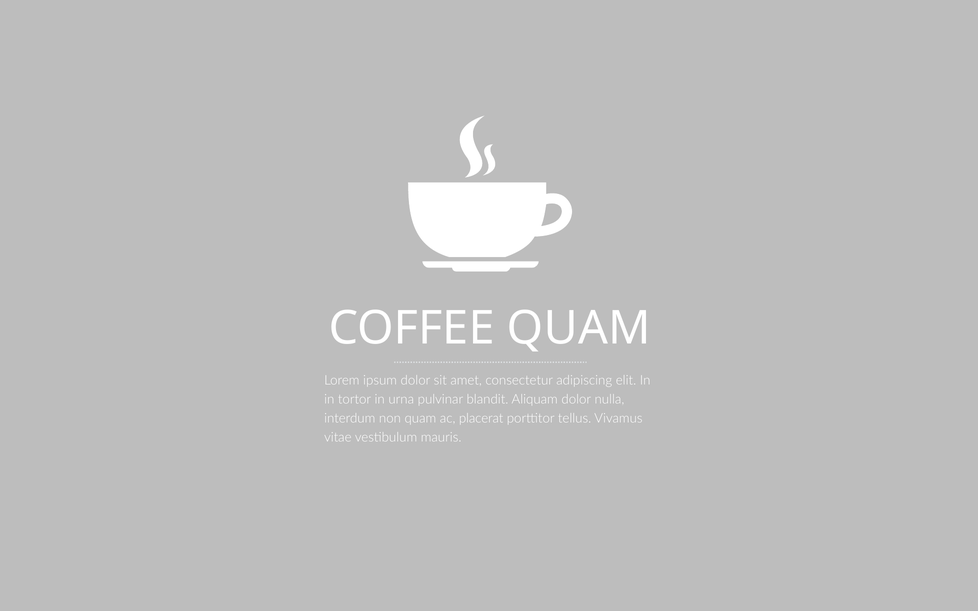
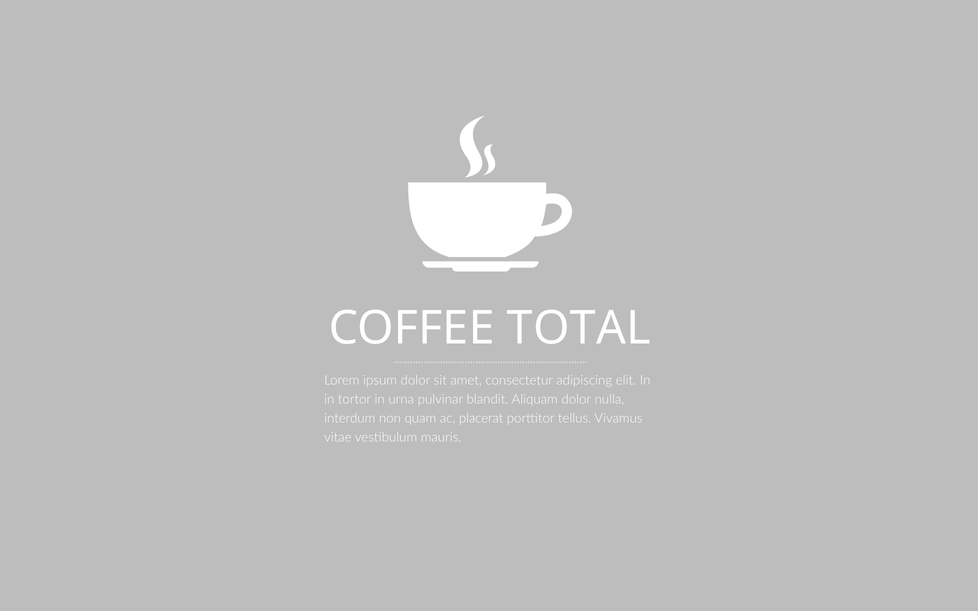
COFFEE QUAM: QUAM -> TOTAL
